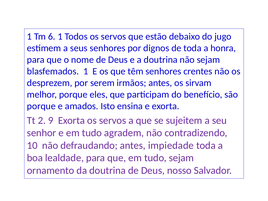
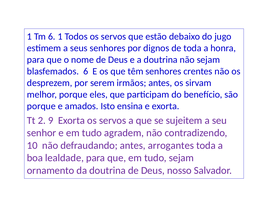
blasfemados 1: 1 -> 6
impiedade: impiedade -> arrogantes
